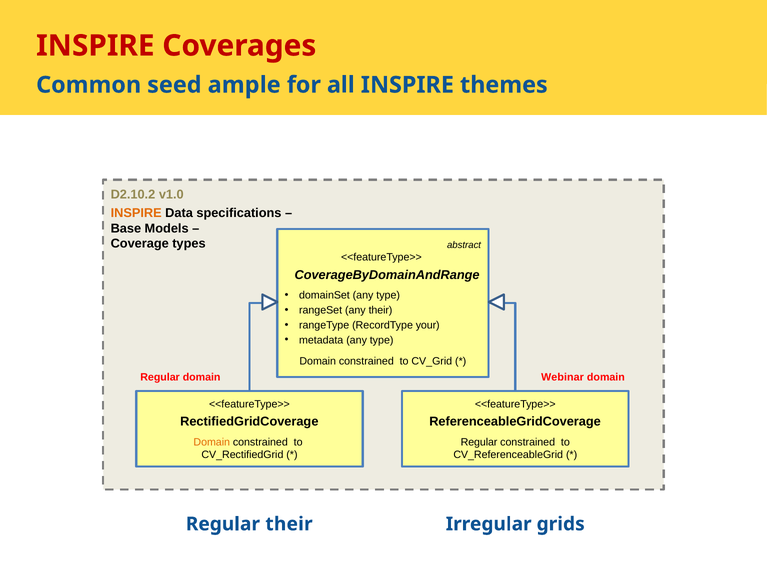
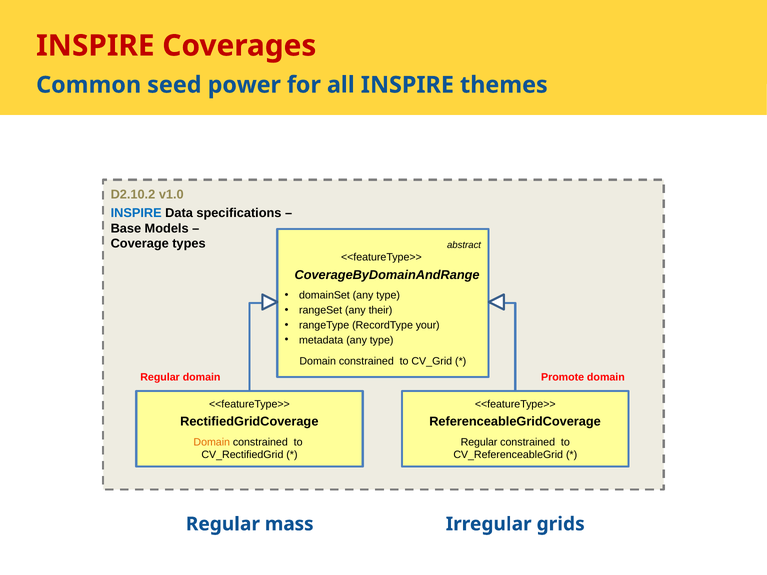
ample: ample -> power
INSPIRE at (136, 213) colour: orange -> blue
Webinar: Webinar -> Promote
Regular their: their -> mass
